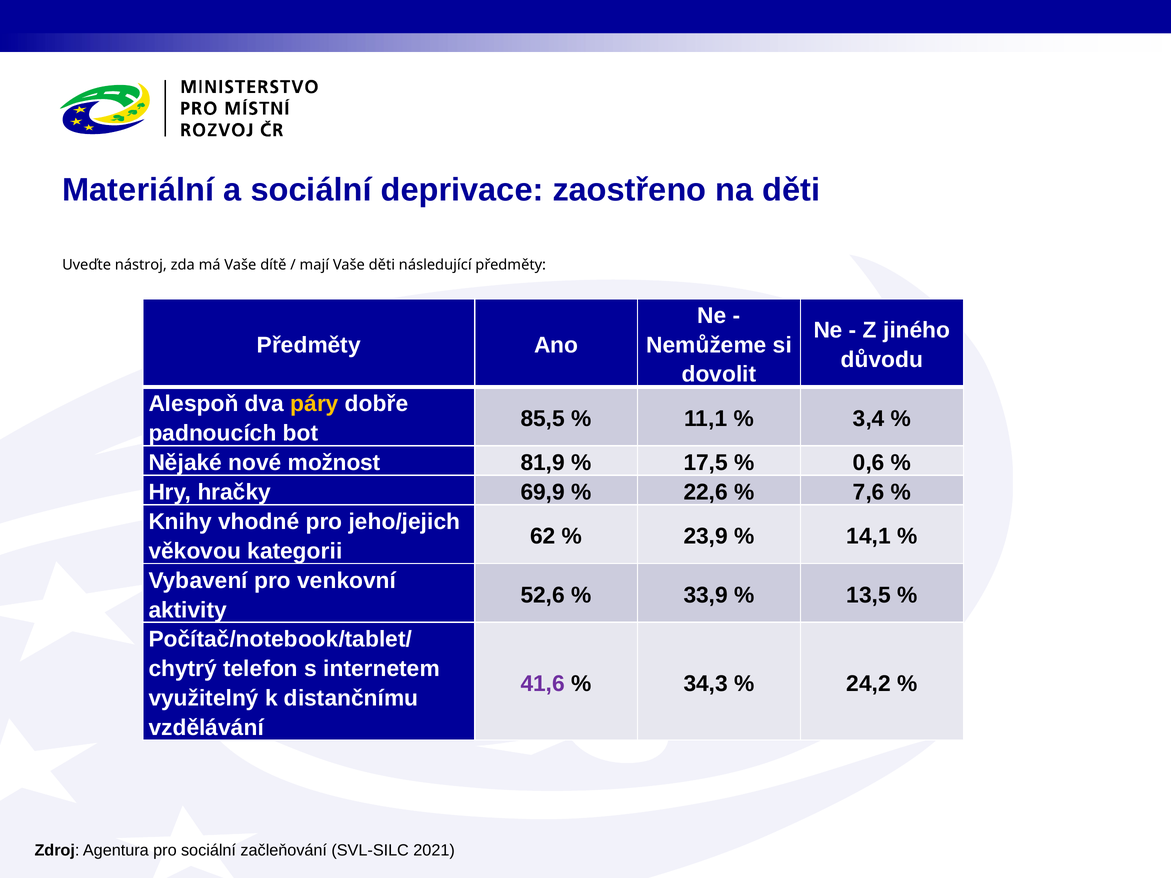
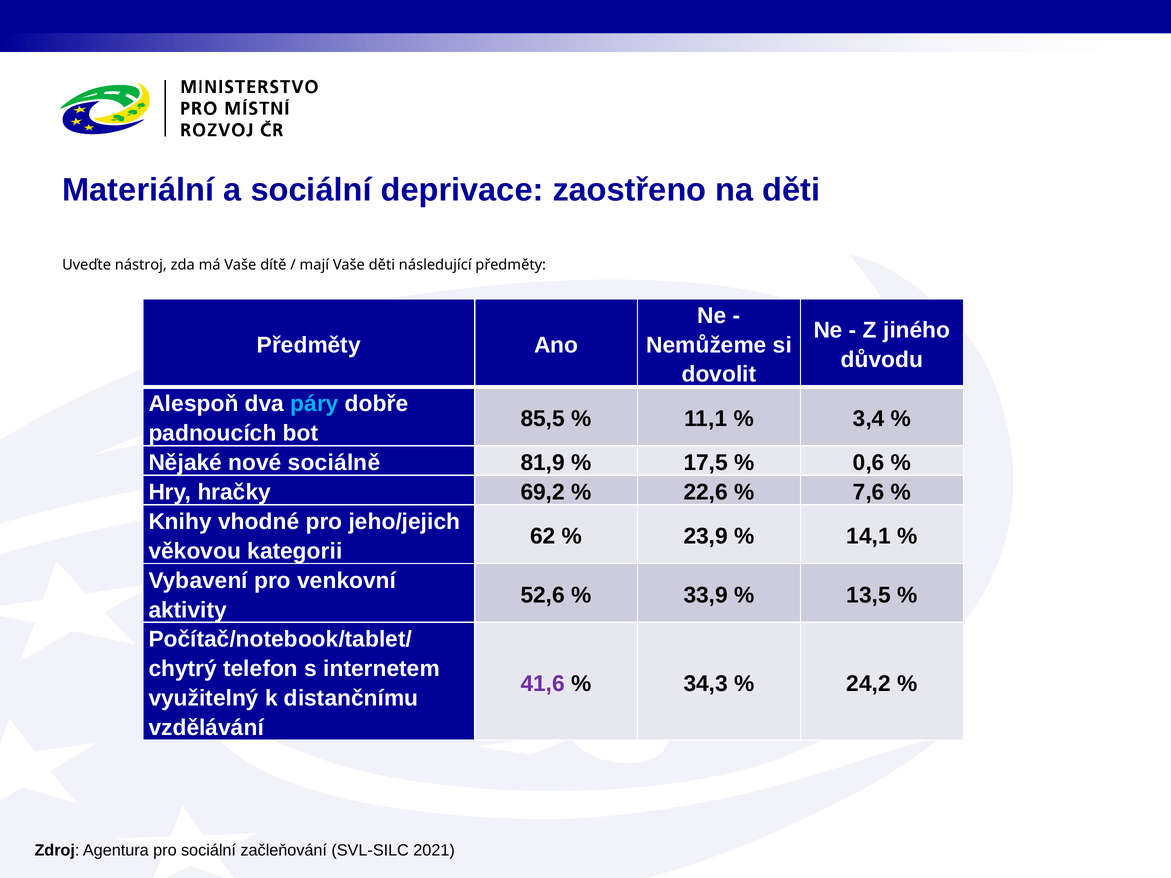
páry colour: yellow -> light blue
možnost: možnost -> sociálně
69,9: 69,9 -> 69,2
